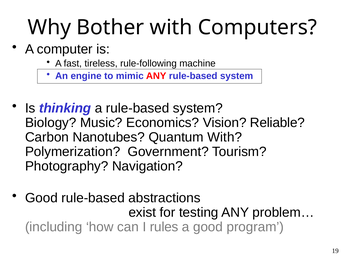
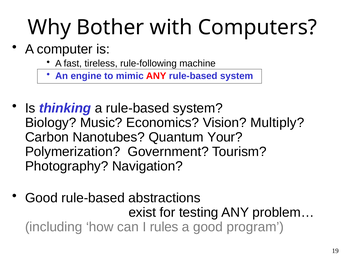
Reliable: Reliable -> Multiply
Quantum With: With -> Your
